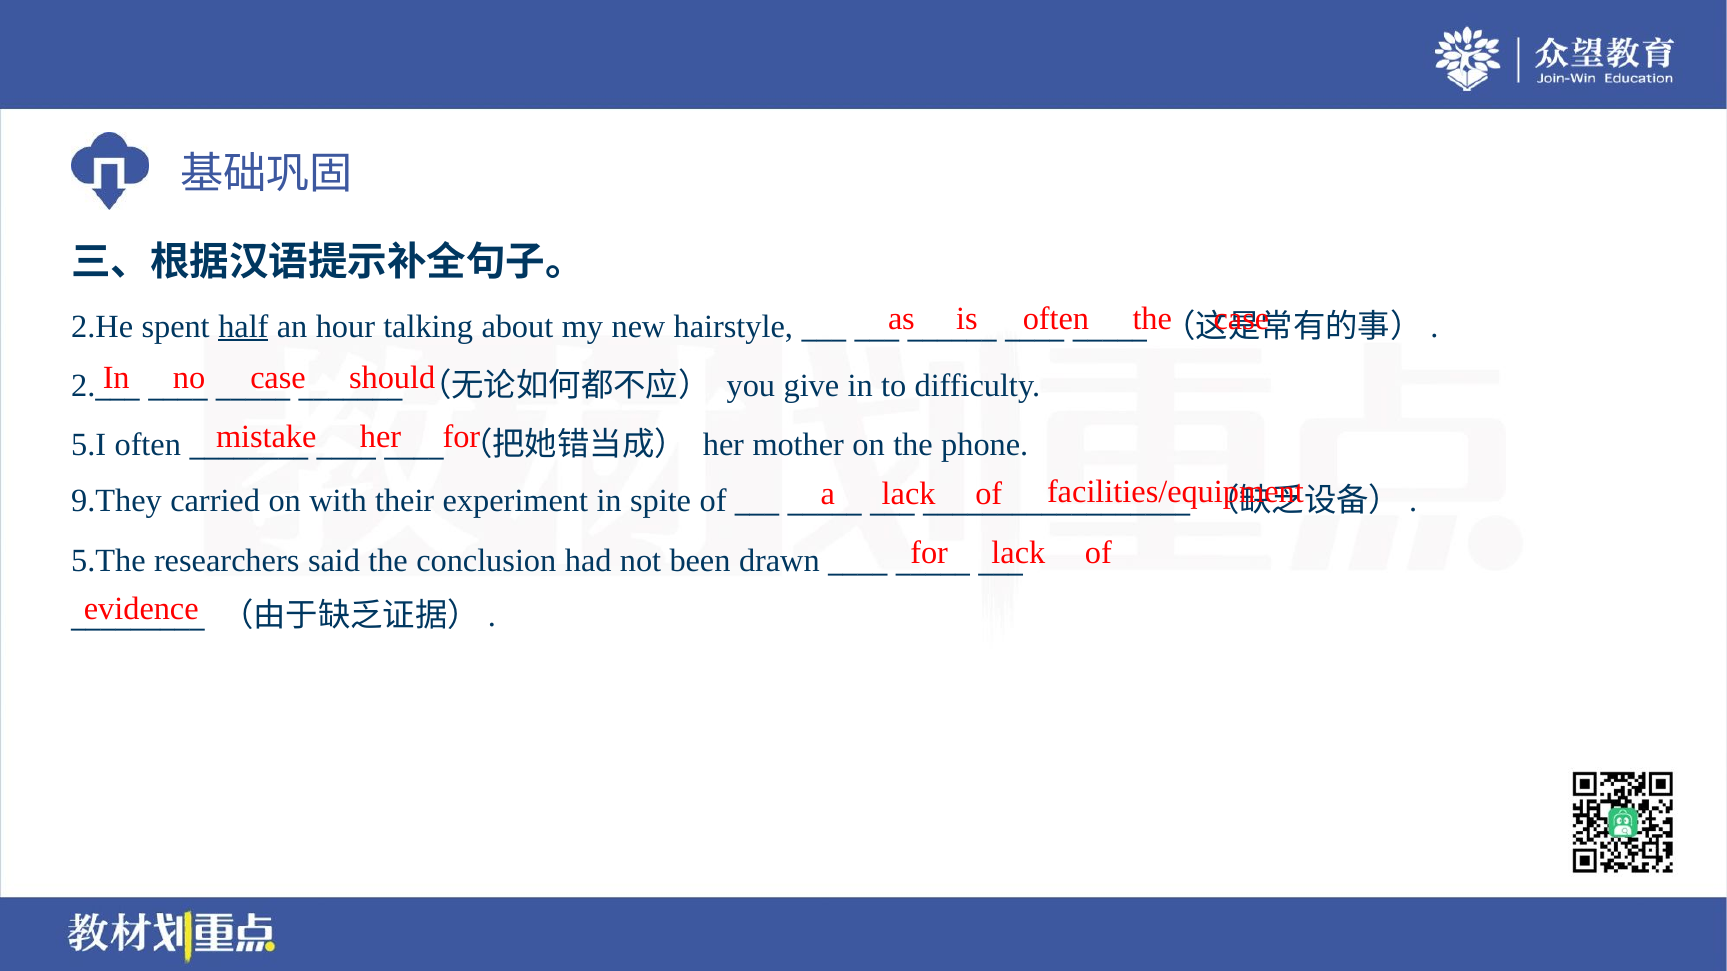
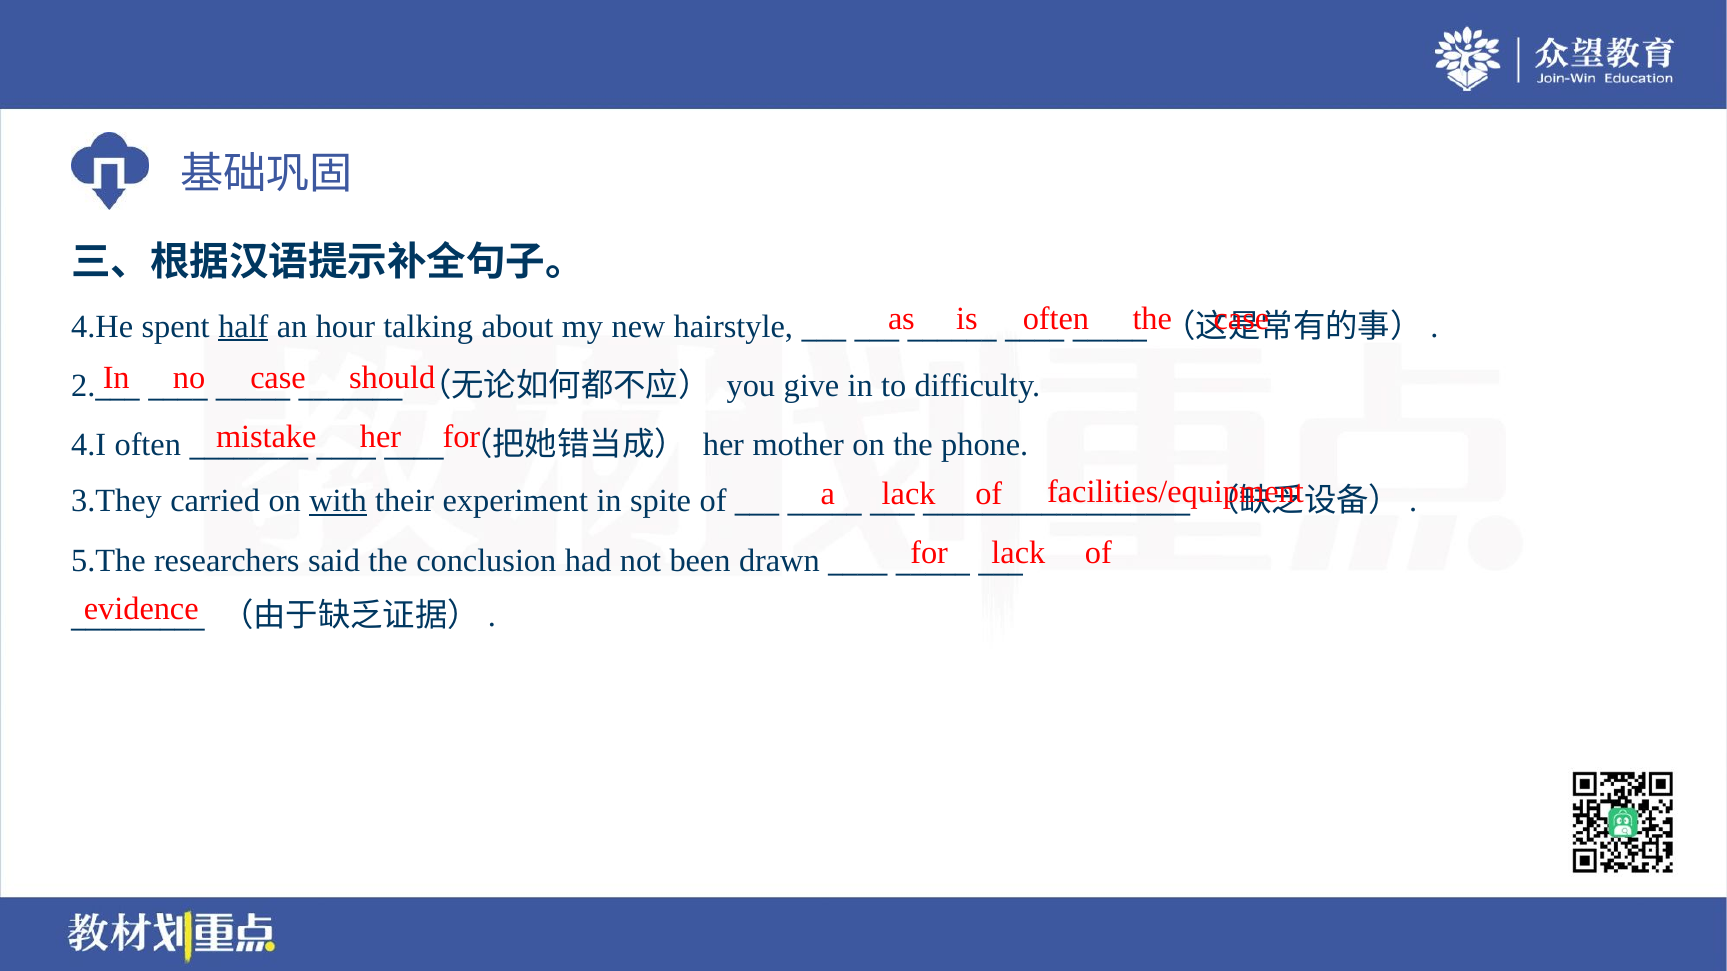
2.He: 2.He -> 4.He
5.I: 5.I -> 4.I
9.They: 9.They -> 3.They
with underline: none -> present
